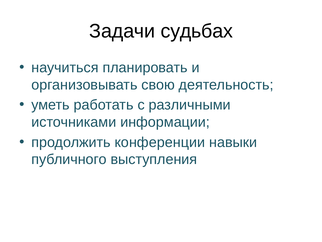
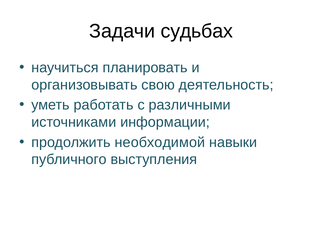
конференции: конференции -> необходимой
